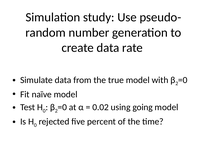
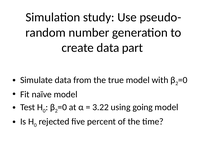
rate: rate -> part
0.02: 0.02 -> 3.22
